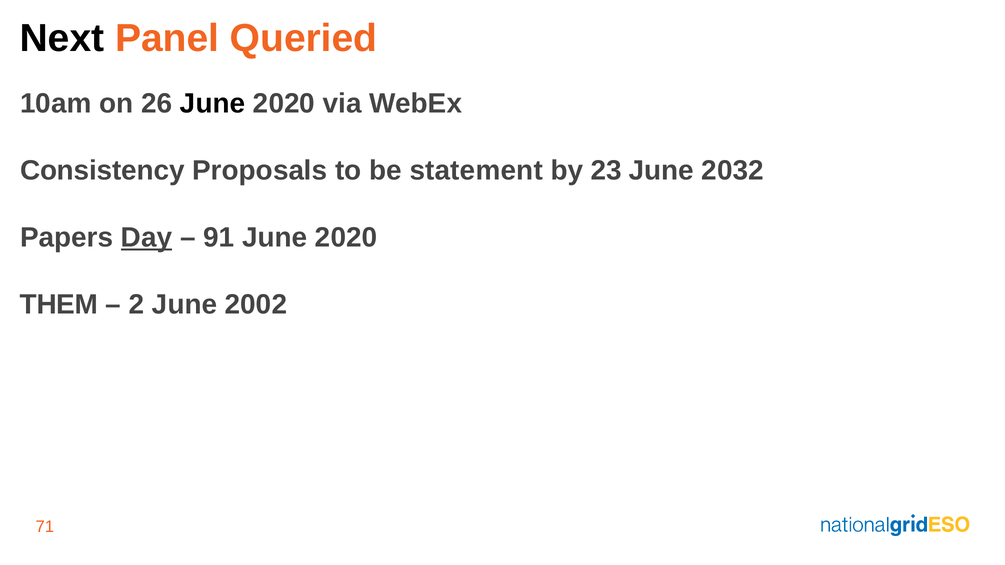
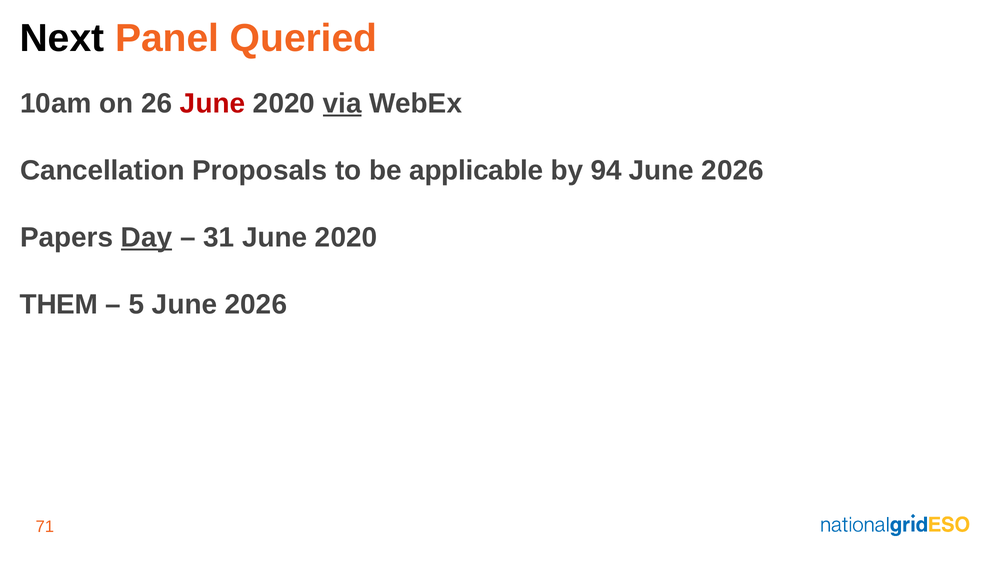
June at (213, 104) colour: black -> red
via underline: none -> present
Consistency: Consistency -> Cancellation
statement: statement -> applicable
23: 23 -> 94
2032 at (733, 171): 2032 -> 2026
91: 91 -> 31
2: 2 -> 5
2002 at (256, 305): 2002 -> 2026
